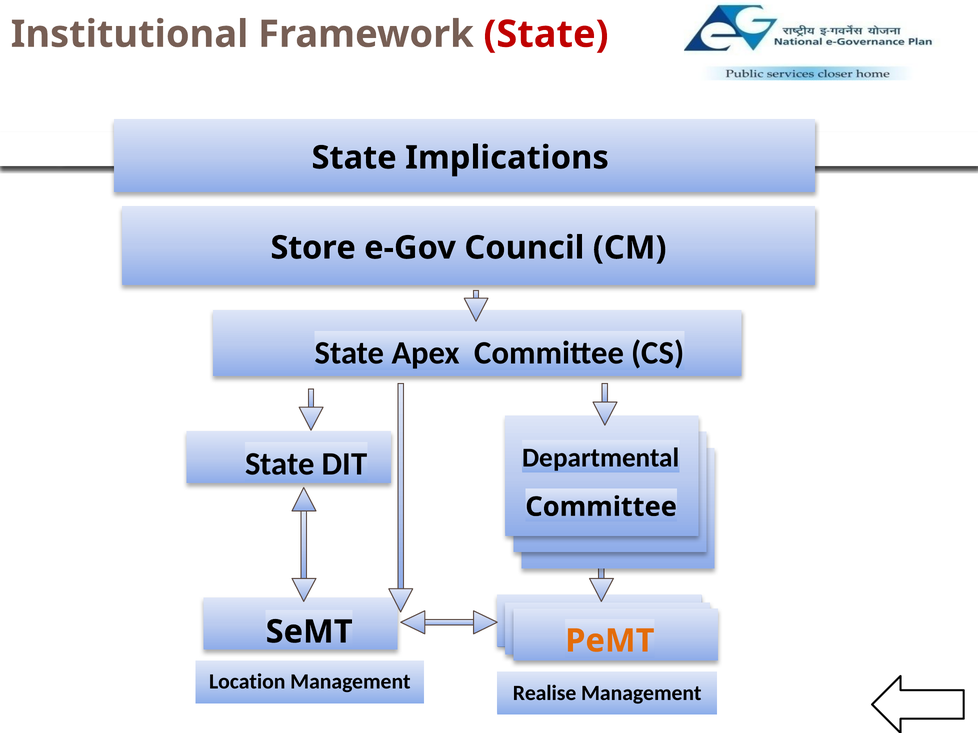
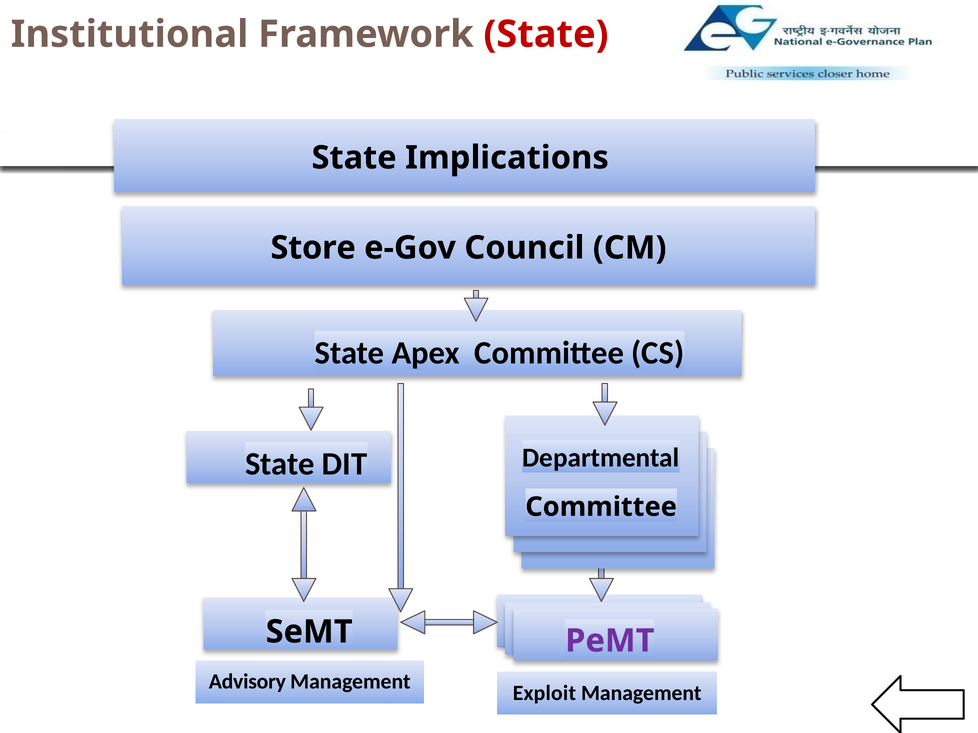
PeMT at (610, 641) colour: orange -> purple
Location: Location -> Advisory
Realise: Realise -> Exploit
